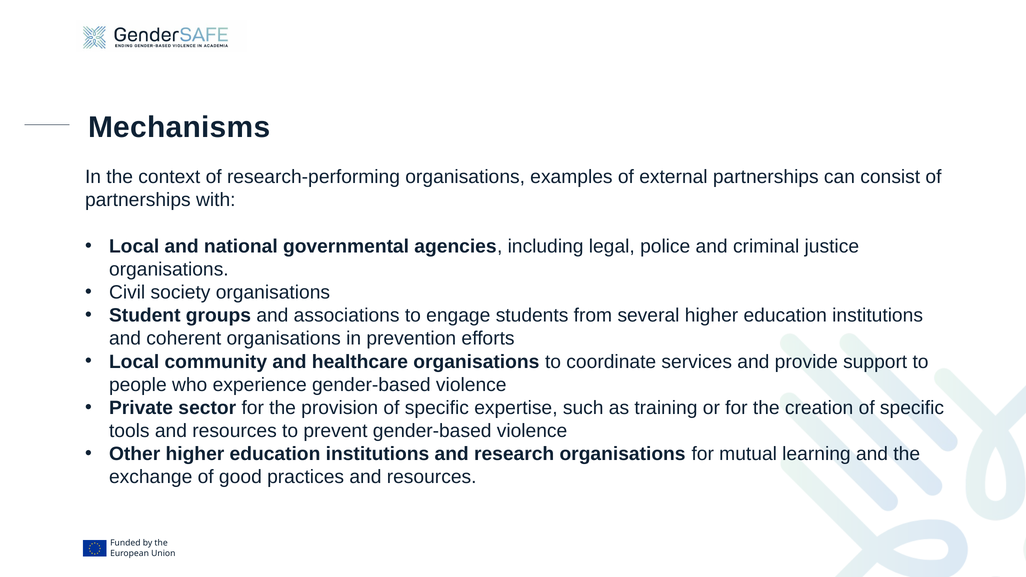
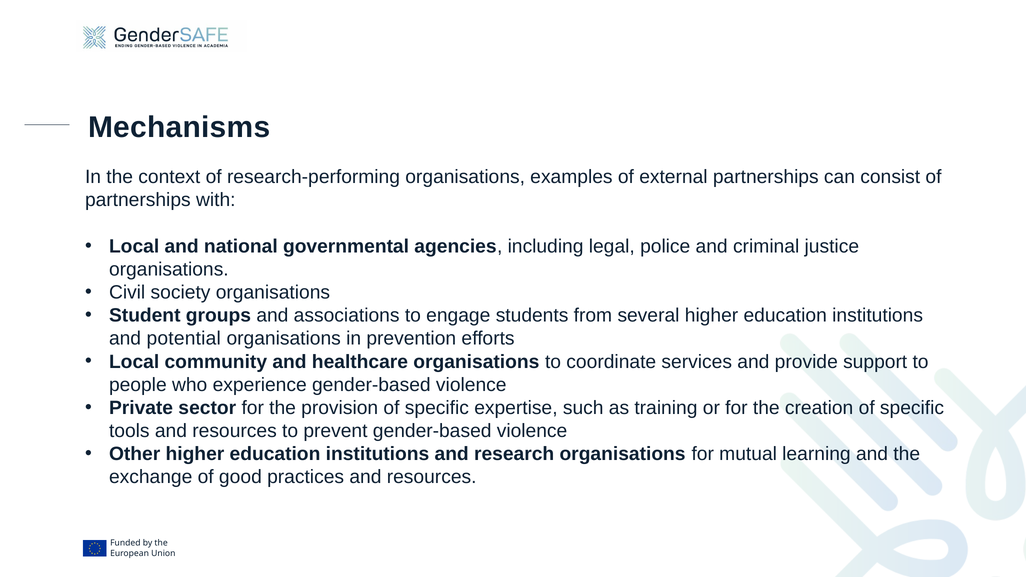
coherent: coherent -> potential
